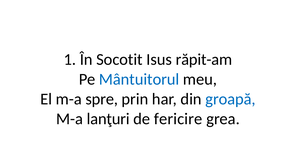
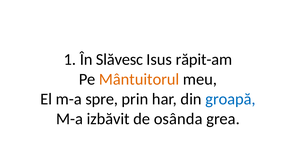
Socotit: Socotit -> Slăvesc
Mântuitorul colour: blue -> orange
lanţuri: lanţuri -> izbăvit
fericire: fericire -> osânda
